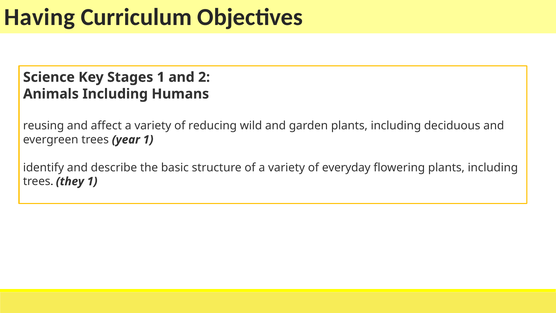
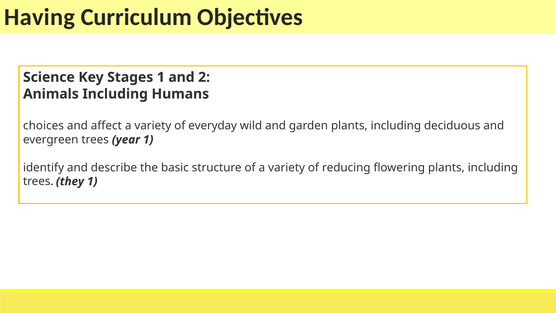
reusing: reusing -> choices
reducing: reducing -> everyday
everyday: everyday -> reducing
